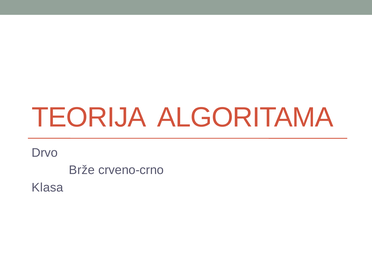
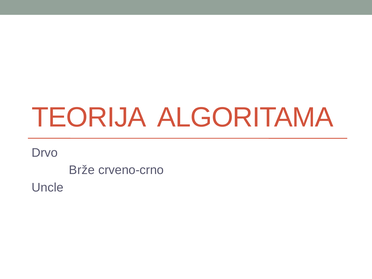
Klasa: Klasa -> Uncle
